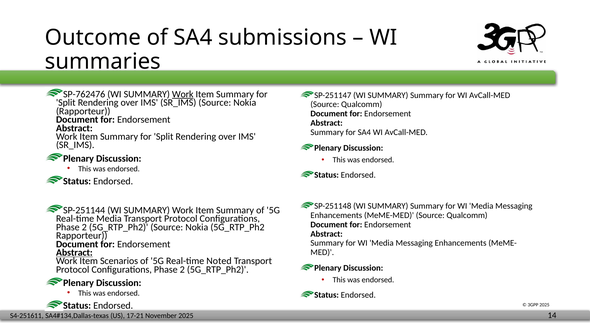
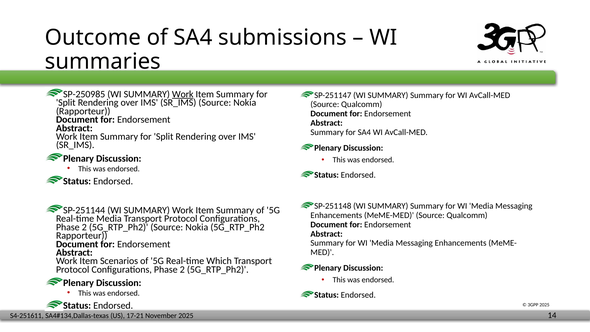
SP-762476: SP-762476 -> SP-250985
Abstract at (74, 252) underline: present -> none
Noted: Noted -> Which
